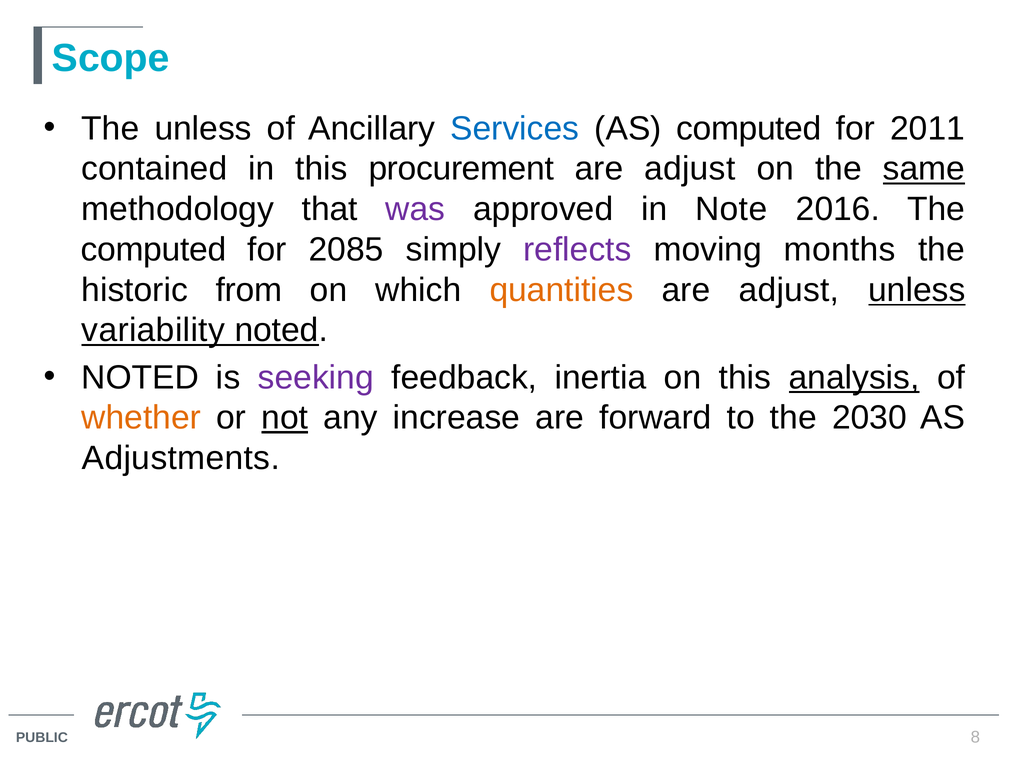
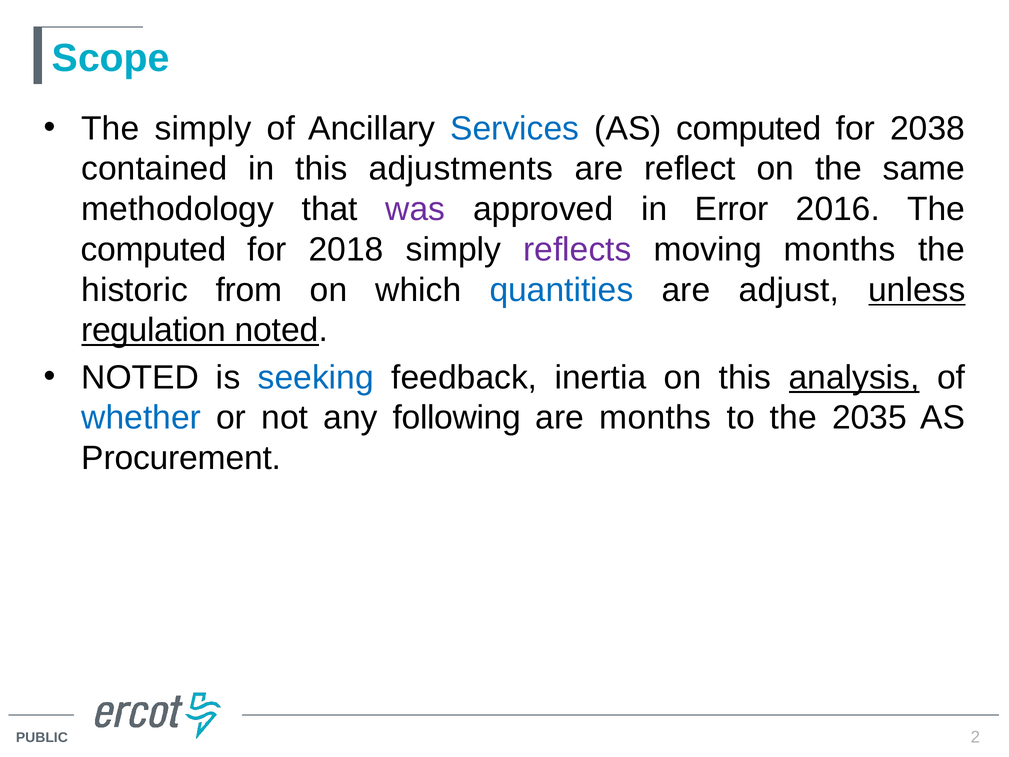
The unless: unless -> simply
2011: 2011 -> 2038
procurement: procurement -> adjustments
adjust at (690, 169): adjust -> reflect
same underline: present -> none
Note: Note -> Error
2085: 2085 -> 2018
quantities colour: orange -> blue
variability: variability -> regulation
seeking colour: purple -> blue
whether colour: orange -> blue
not underline: present -> none
increase: increase -> following
are forward: forward -> months
2030: 2030 -> 2035
Adjustments: Adjustments -> Procurement
8: 8 -> 2
